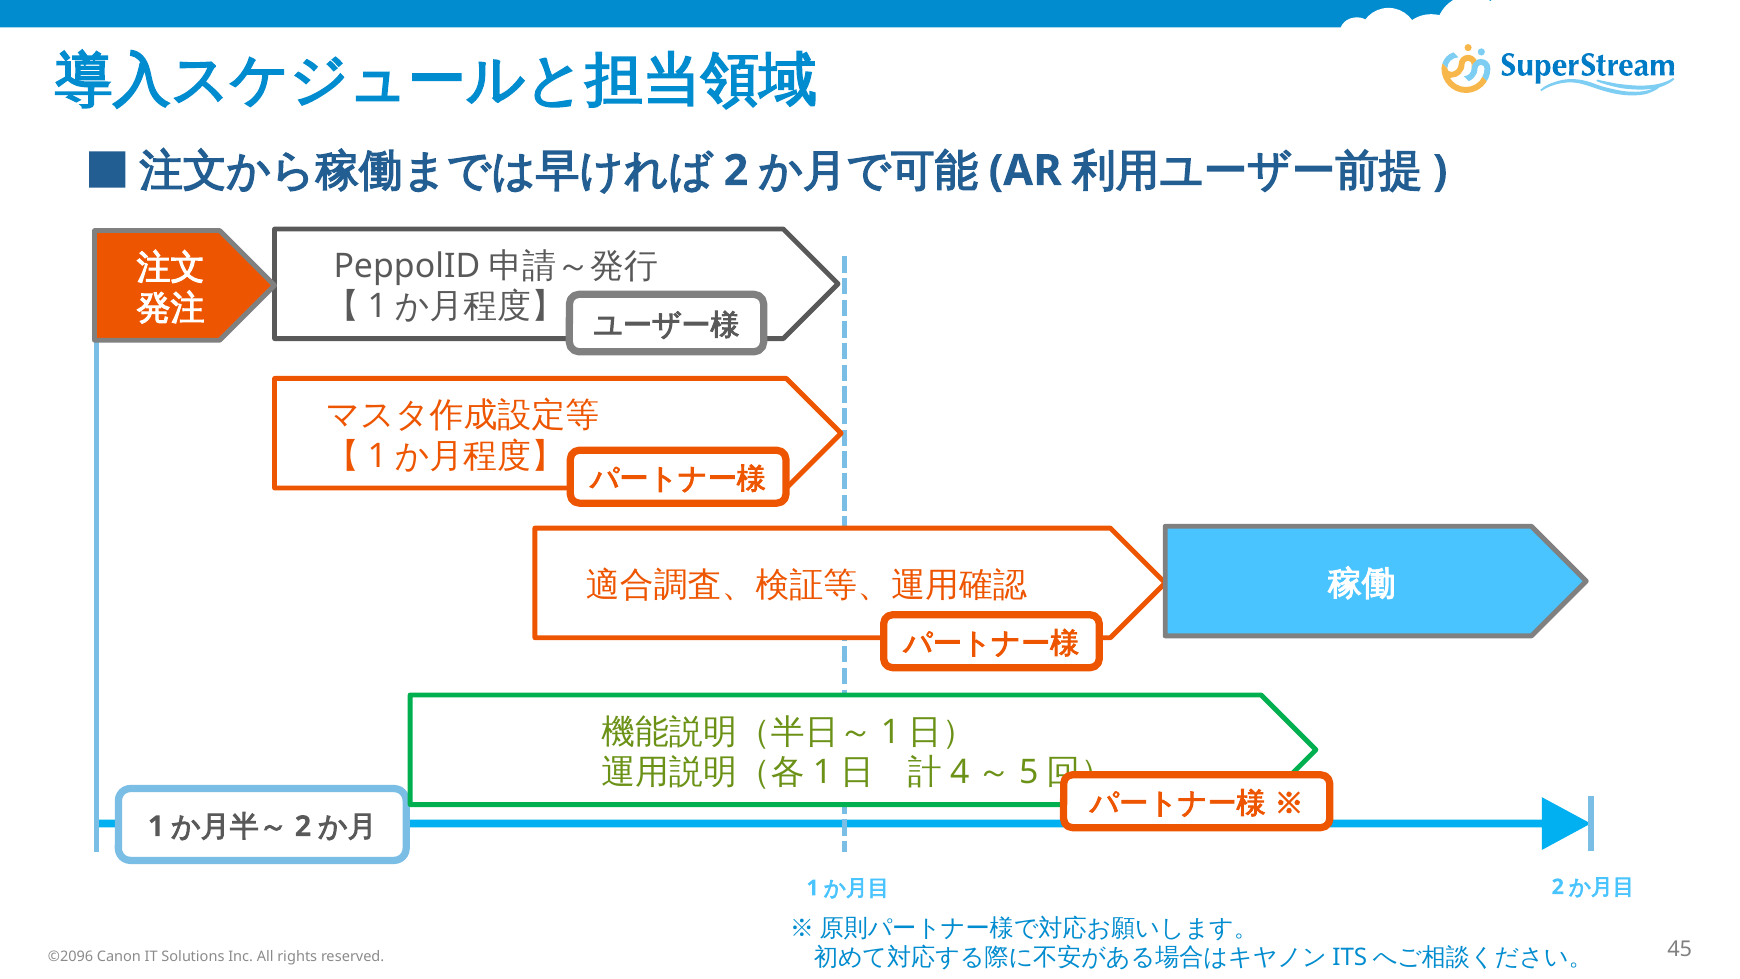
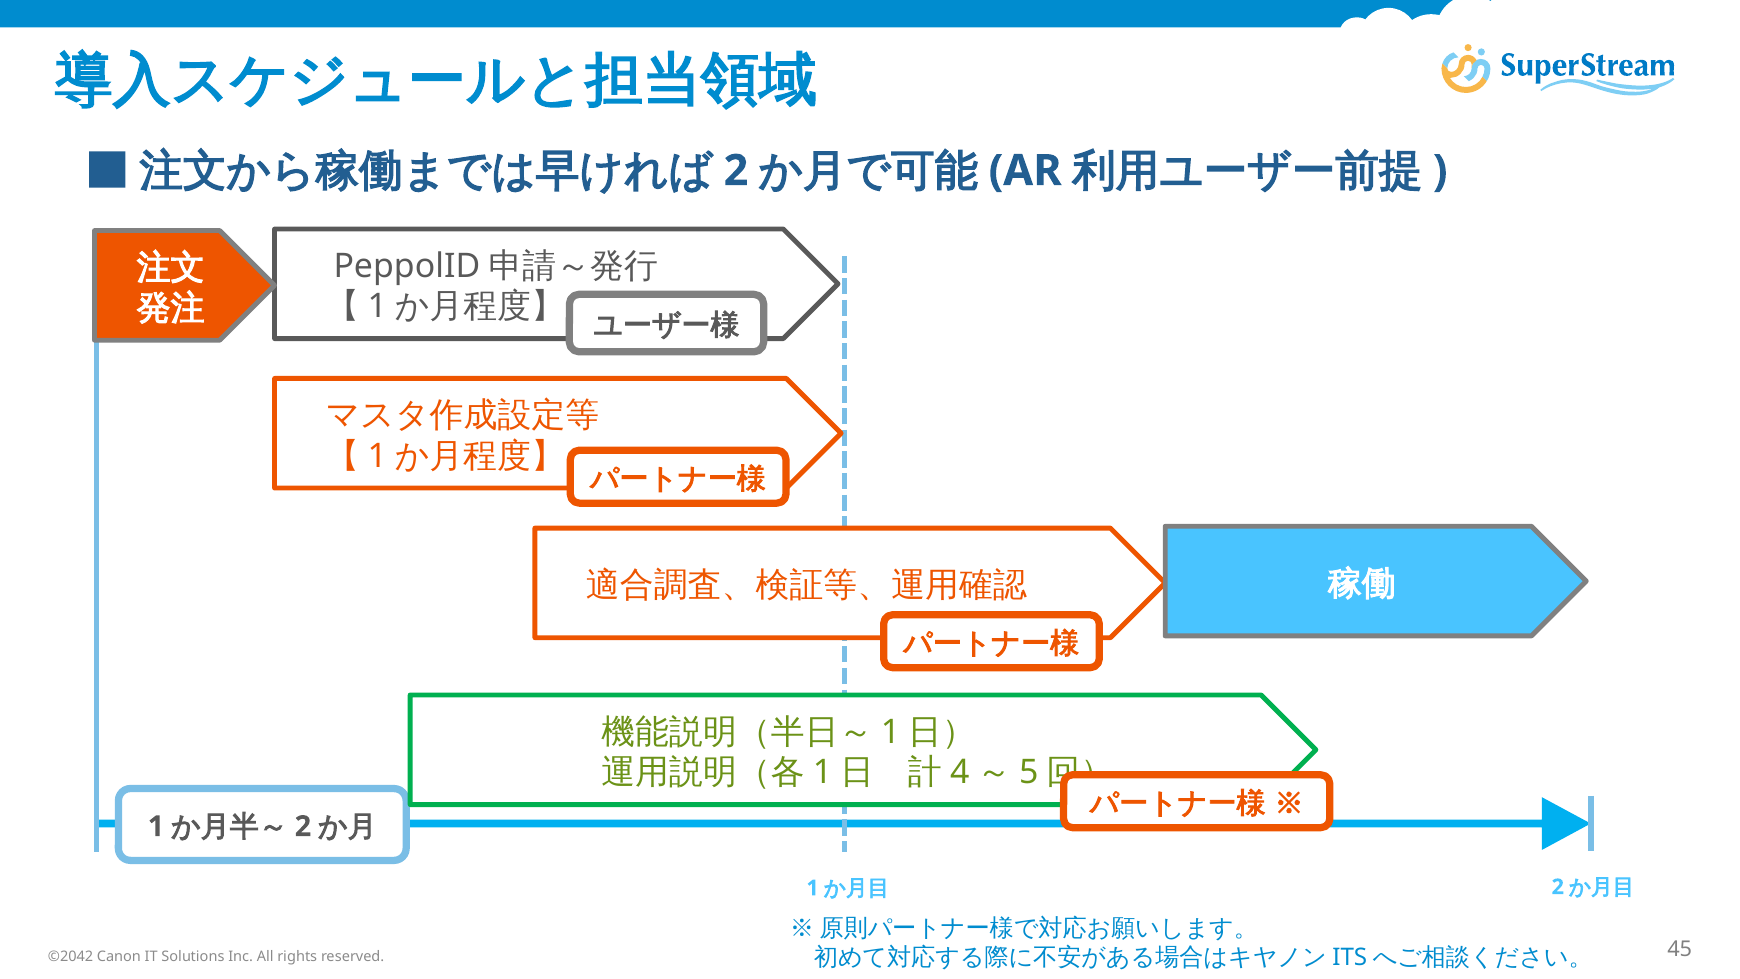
©2096: ©2096 -> ©2042
